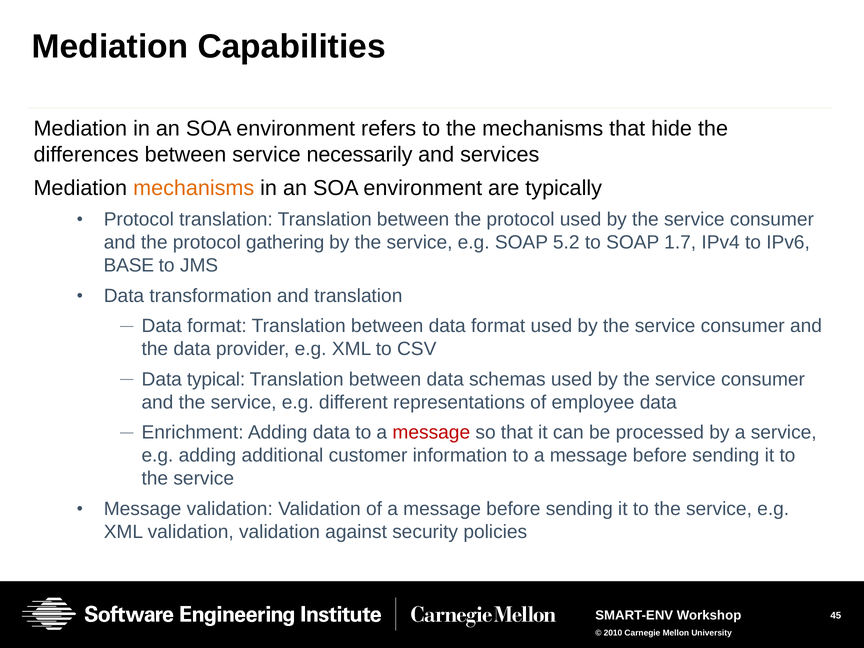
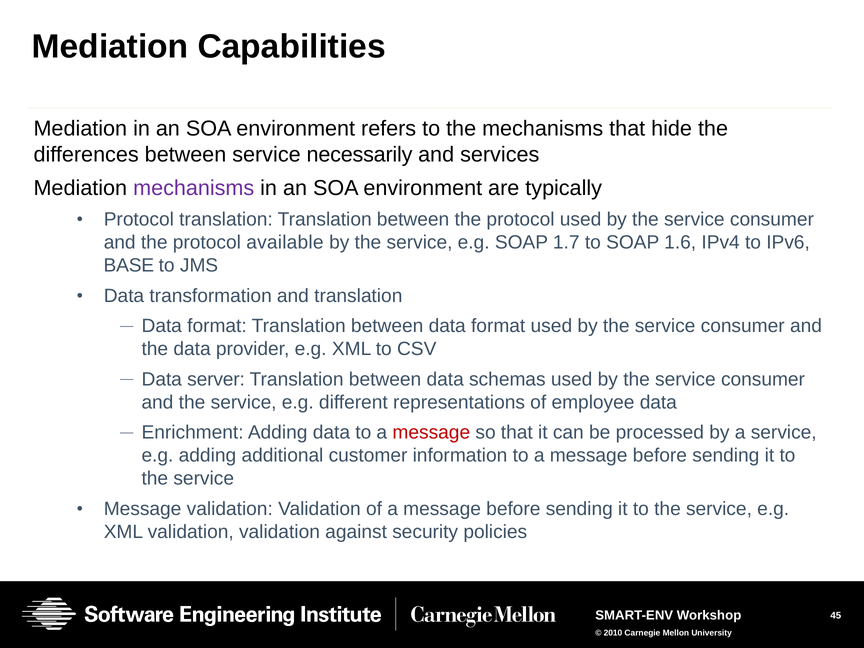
mechanisms at (194, 188) colour: orange -> purple
gathering: gathering -> available
5.2: 5.2 -> 1.7
1.7: 1.7 -> 1.6
typical: typical -> server
